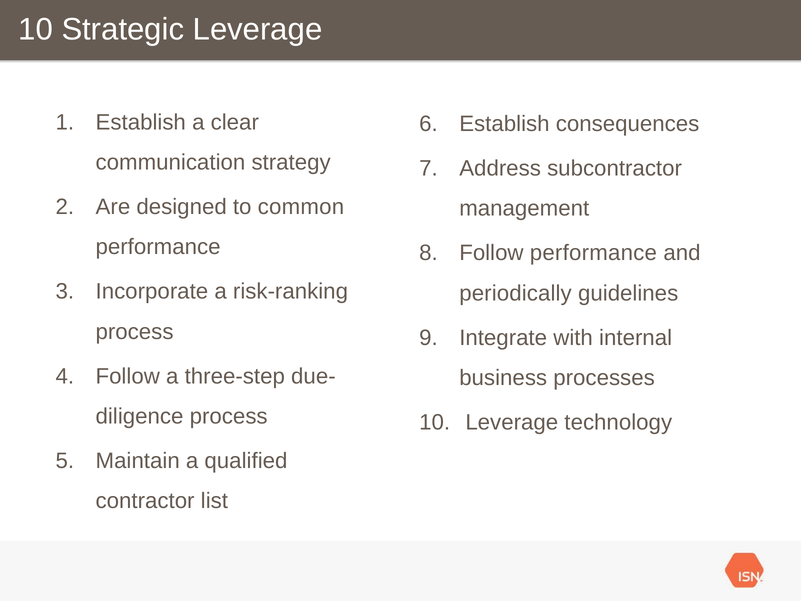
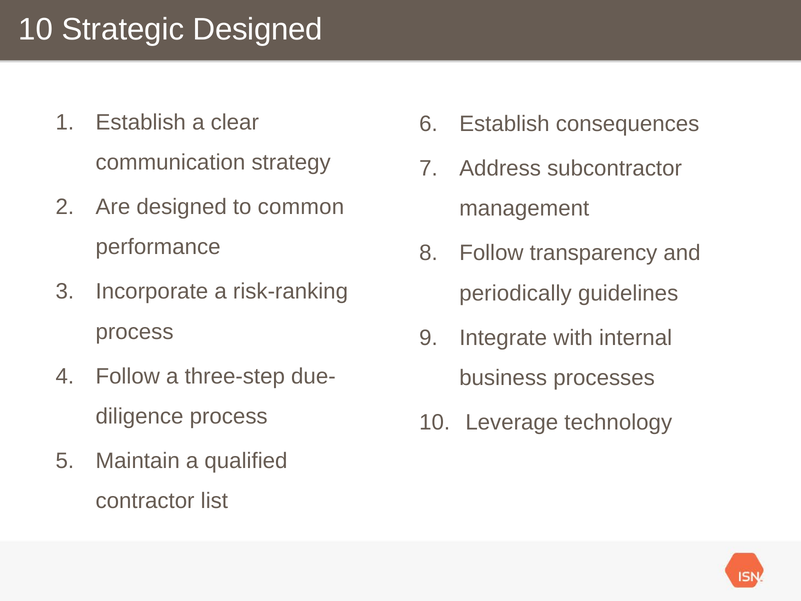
Strategic Leverage: Leverage -> Designed
Follow performance: performance -> transparency
